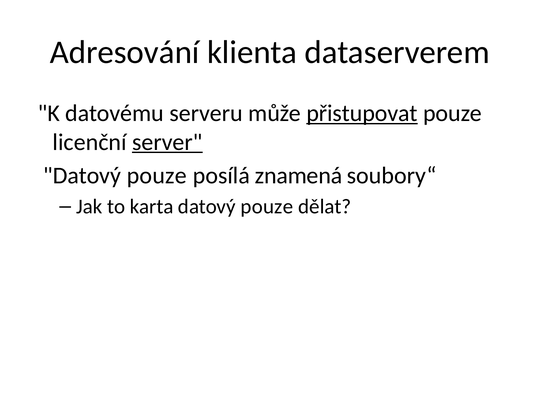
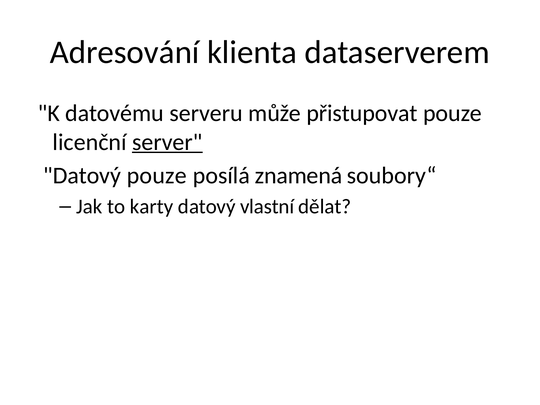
přistupovat underline: present -> none
karta: karta -> karty
pouze at (267, 207): pouze -> vlastní
